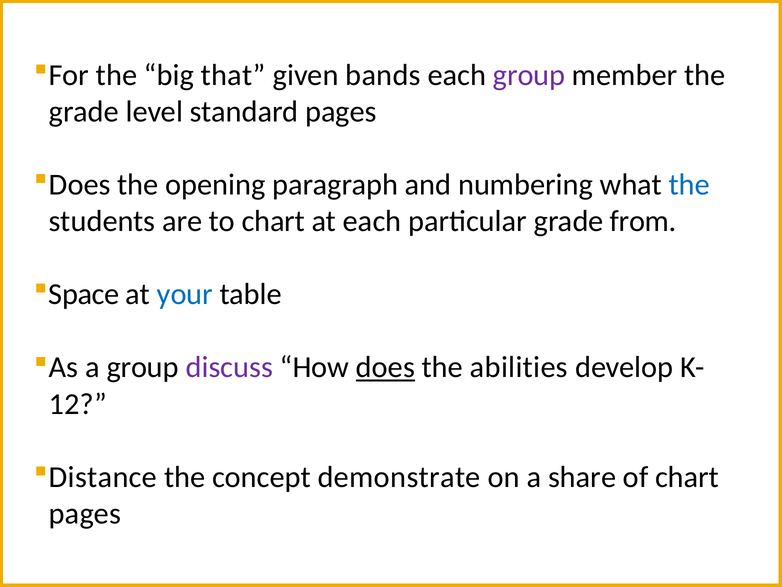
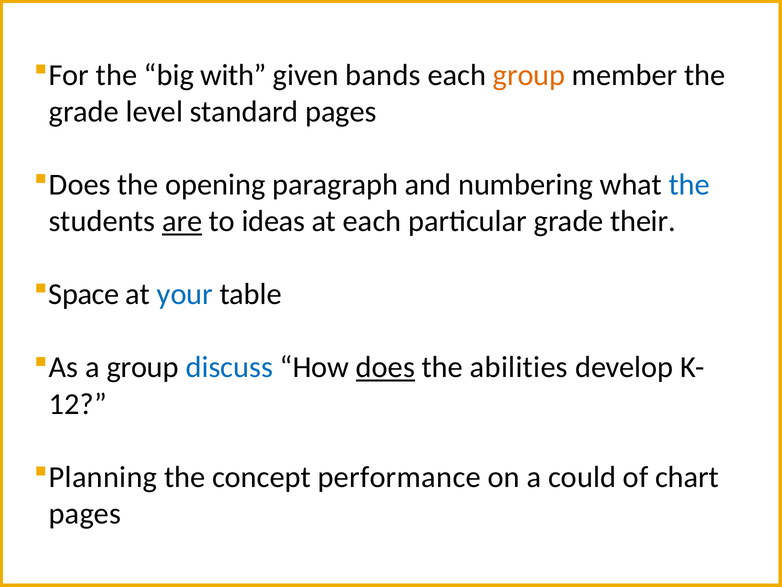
that: that -> with
group at (529, 75) colour: purple -> orange
are underline: none -> present
to chart: chart -> ideas
from: from -> their
discuss colour: purple -> blue
Distance: Distance -> Planning
demonstrate: demonstrate -> performance
share: share -> could
